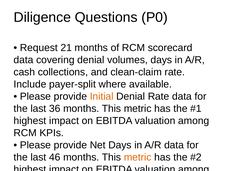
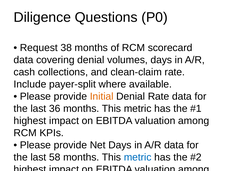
21: 21 -> 38
46: 46 -> 58
metric at (138, 157) colour: orange -> blue
